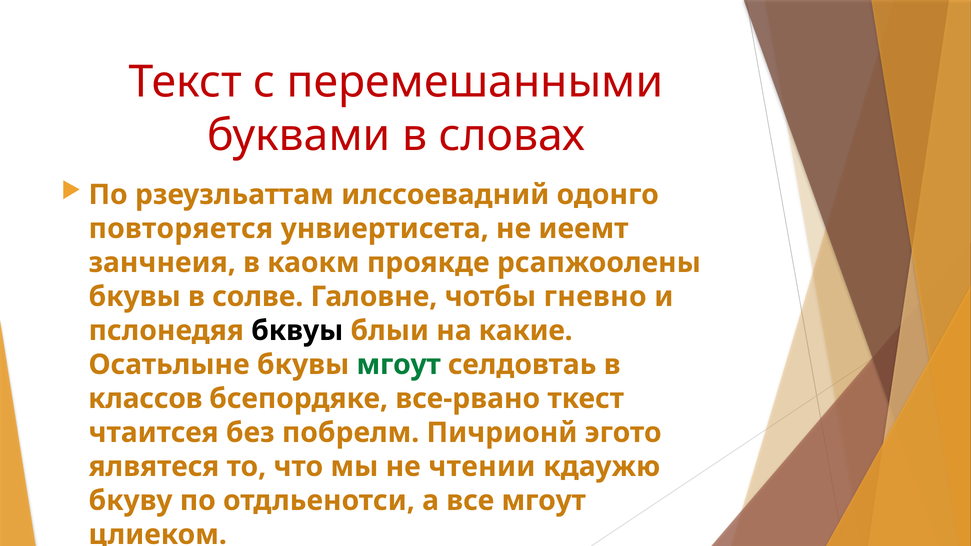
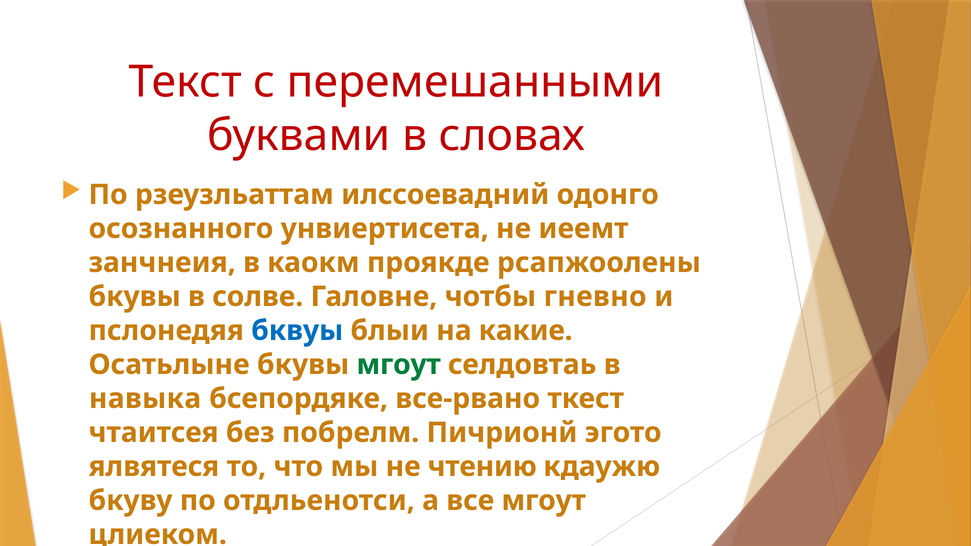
повторяется: повторяется -> осознанного
бквуы colour: black -> blue
классов: классов -> навыка
чтении: чтении -> чтению
